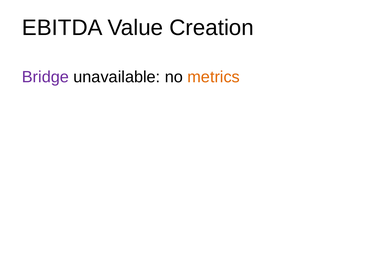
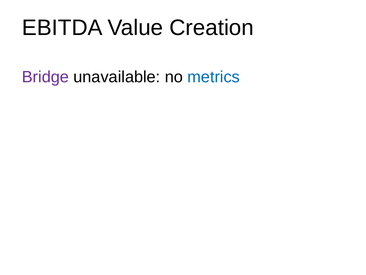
metrics colour: orange -> blue
